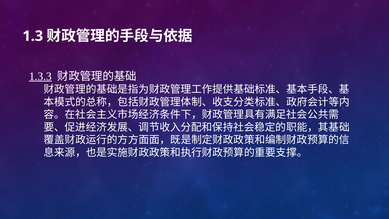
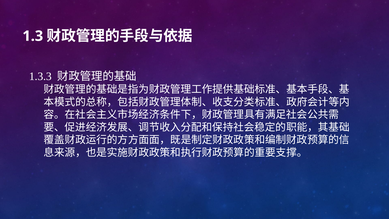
1.3.3 underline: present -> none
